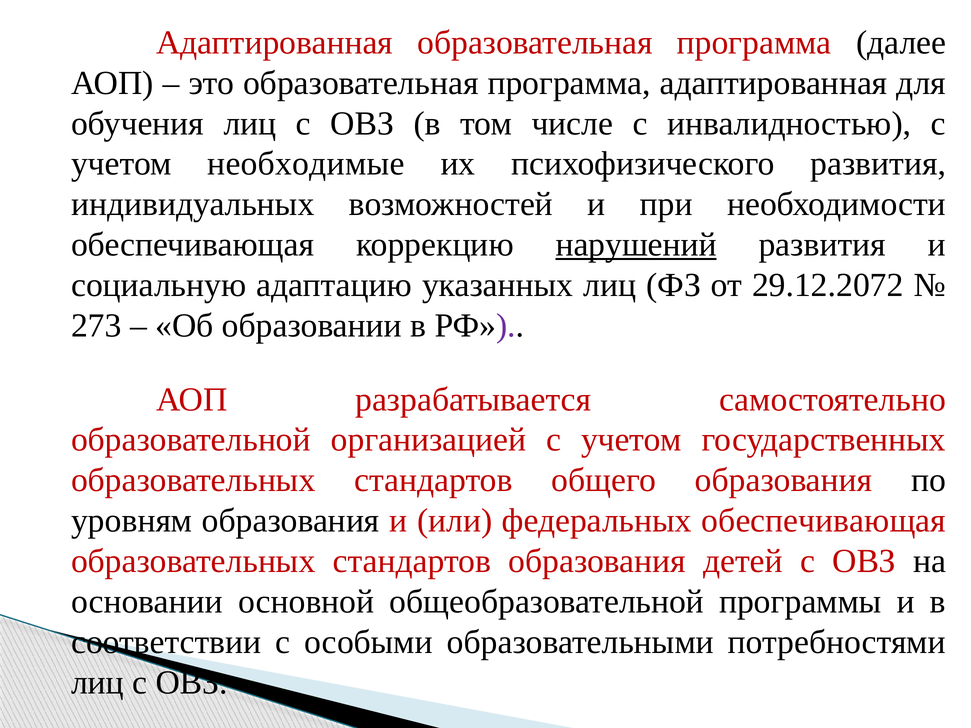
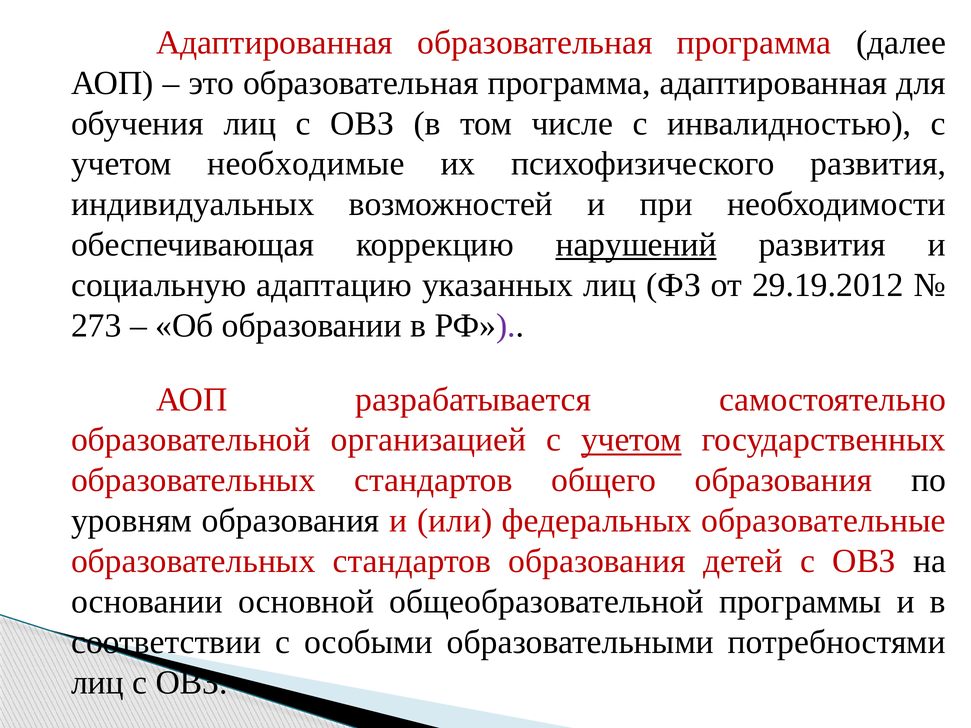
29.12.2072: 29.12.2072 -> 29.19.2012
учетом at (631, 440) underline: none -> present
федеральных обеспечивающая: обеспечивающая -> образовательные
